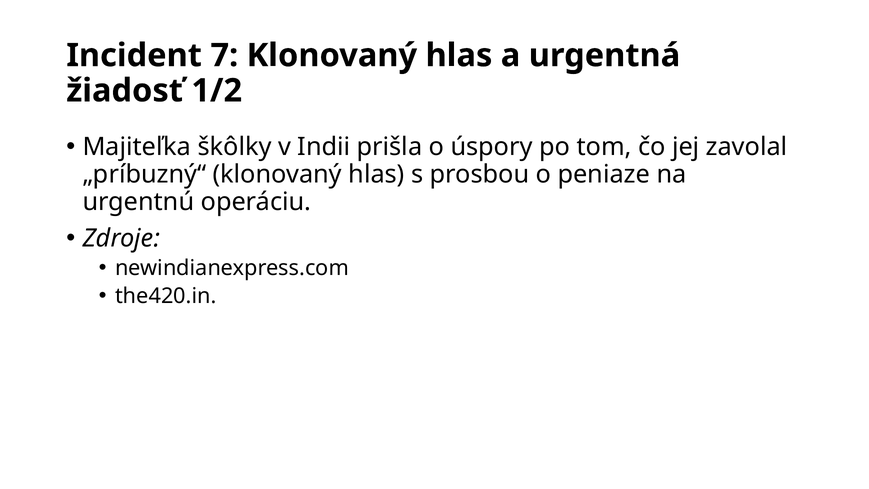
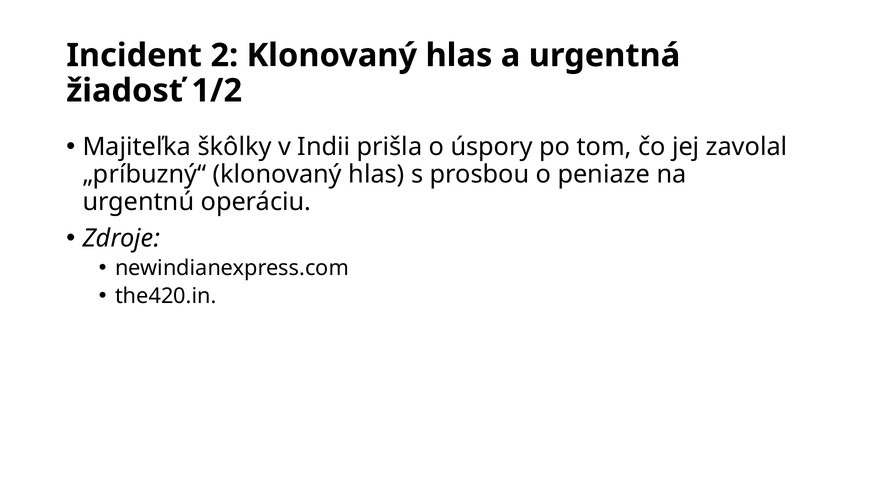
7: 7 -> 2
